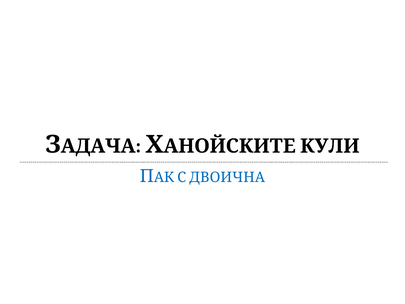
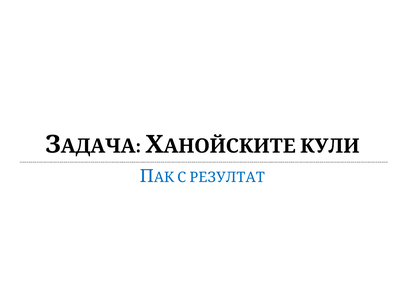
ДВОИЧНА: ДВОИЧНА -> РЕЗУЛТАТ
